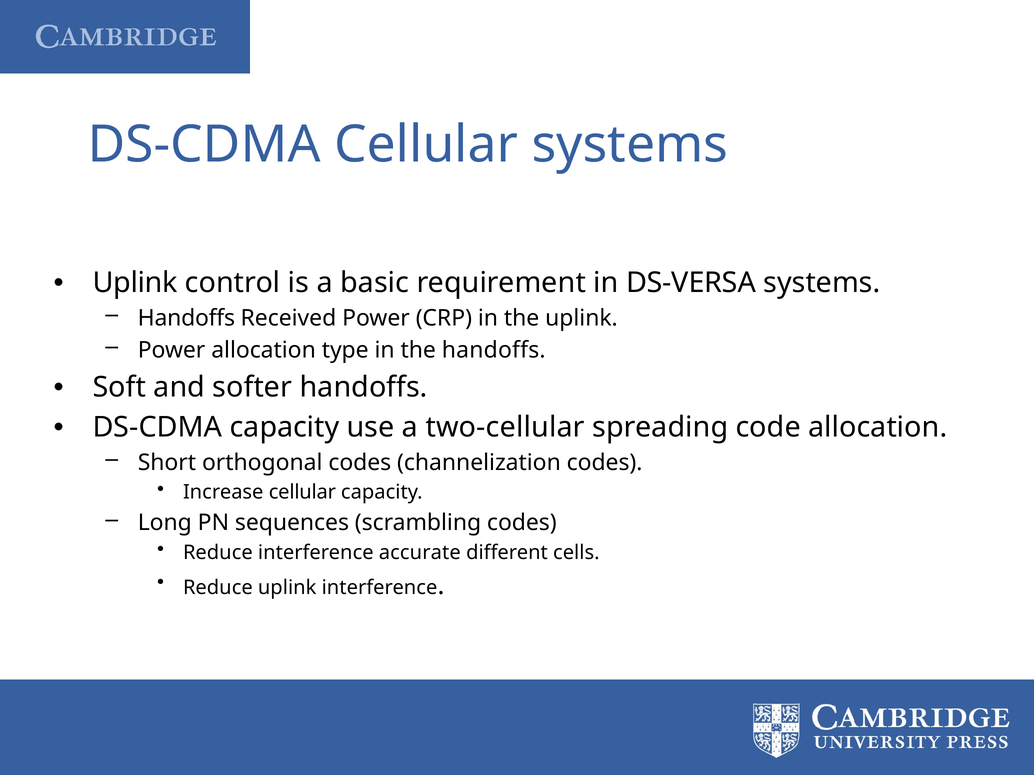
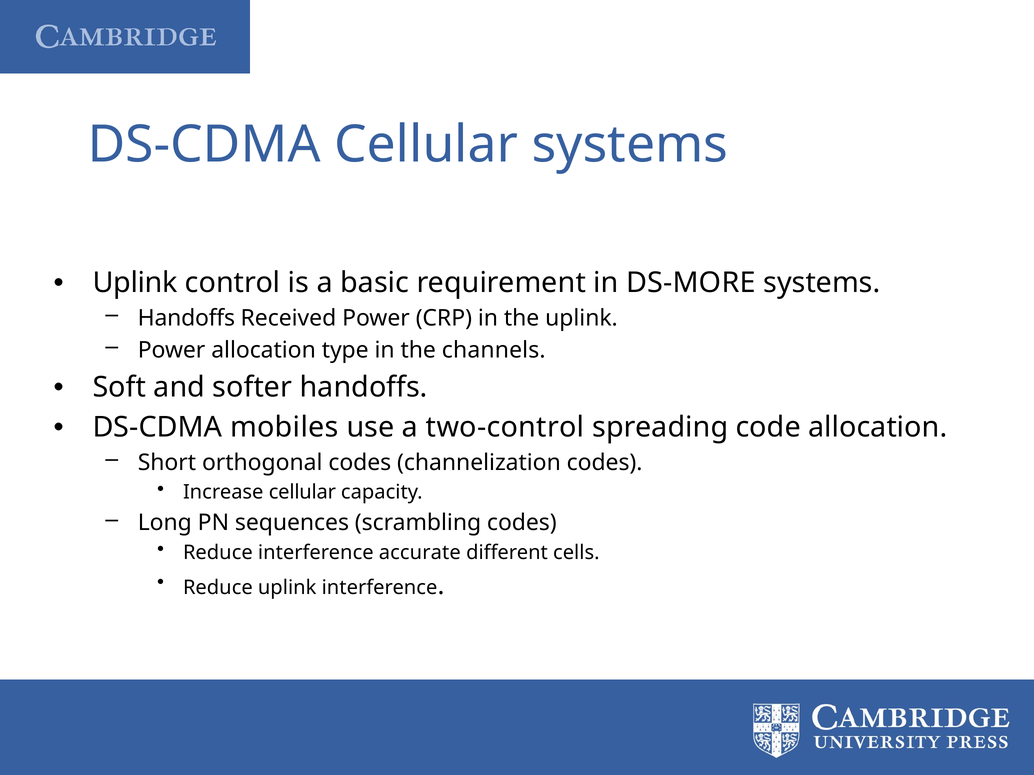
DS-VERSA: DS-VERSA -> DS-MORE
the handoffs: handoffs -> channels
DS-CDMA capacity: capacity -> mobiles
two-cellular: two-cellular -> two-control
